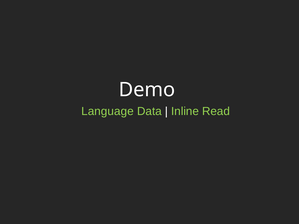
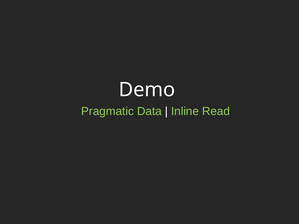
Language: Language -> Pragmatic
